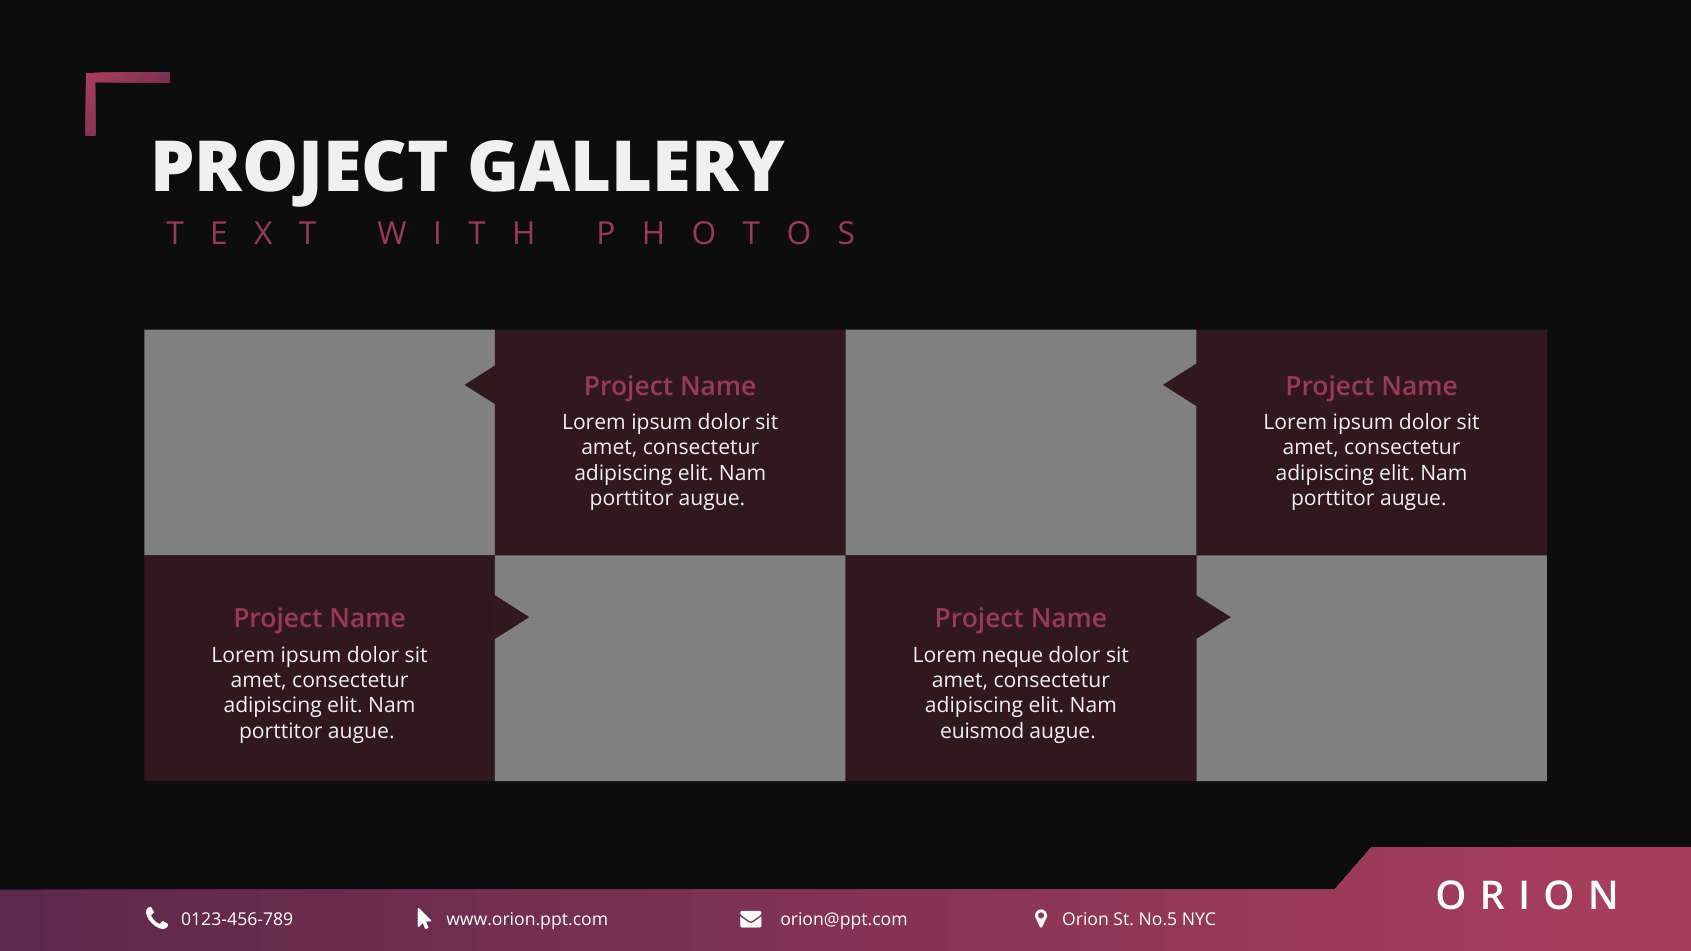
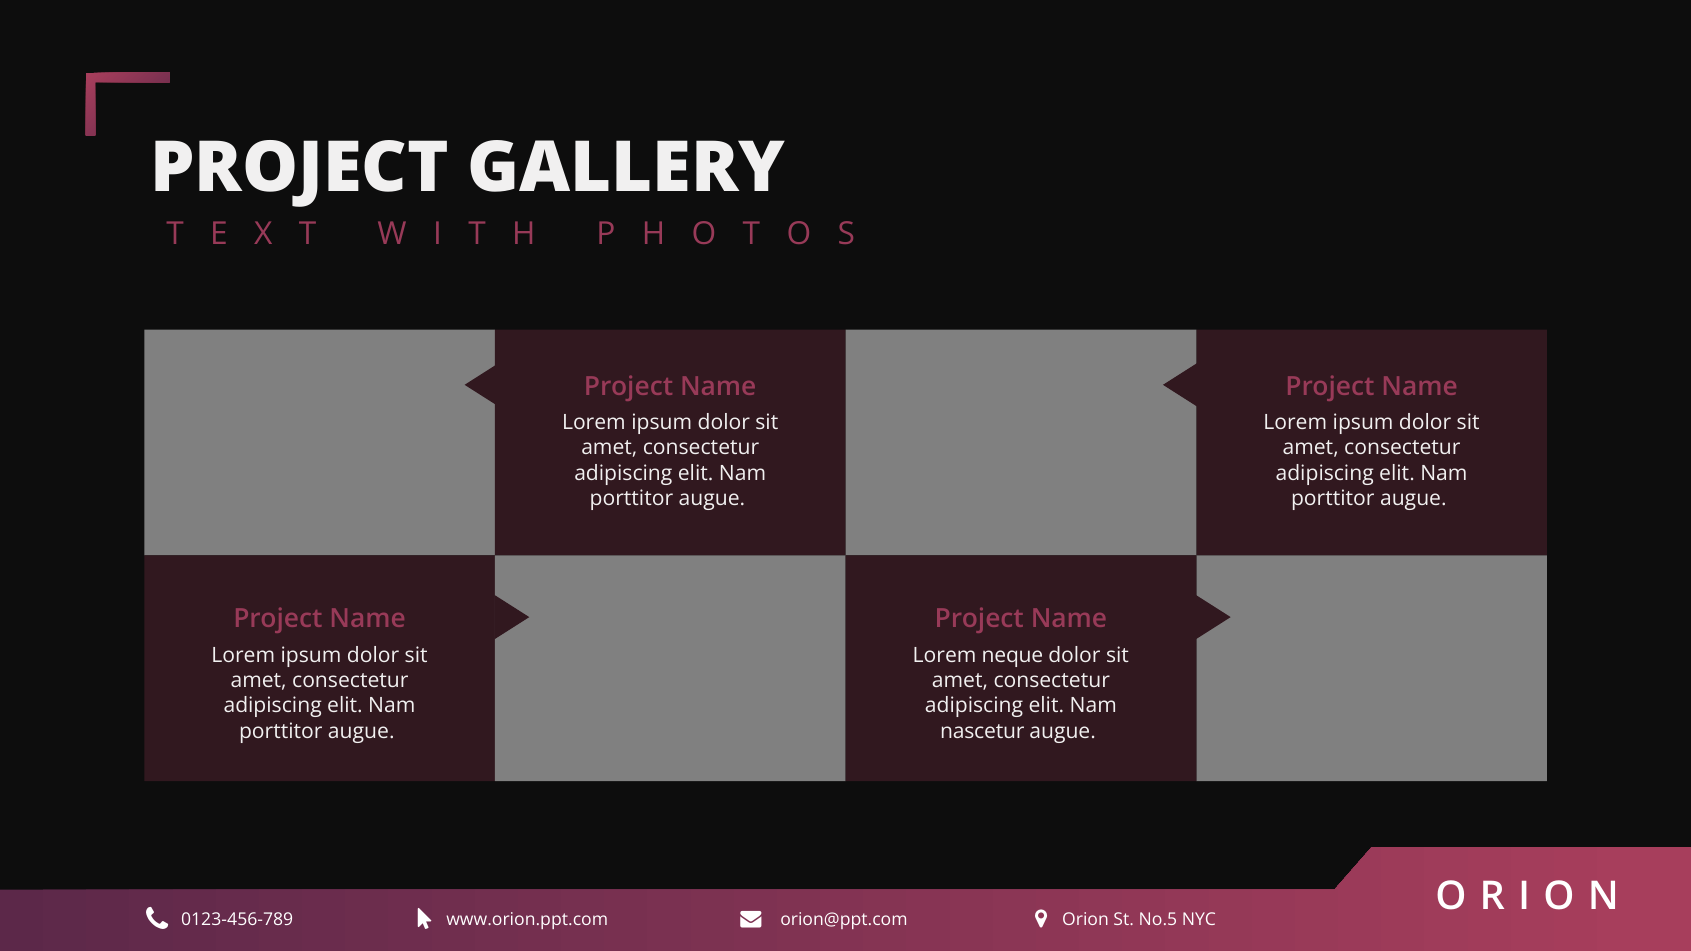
euismod: euismod -> nascetur
